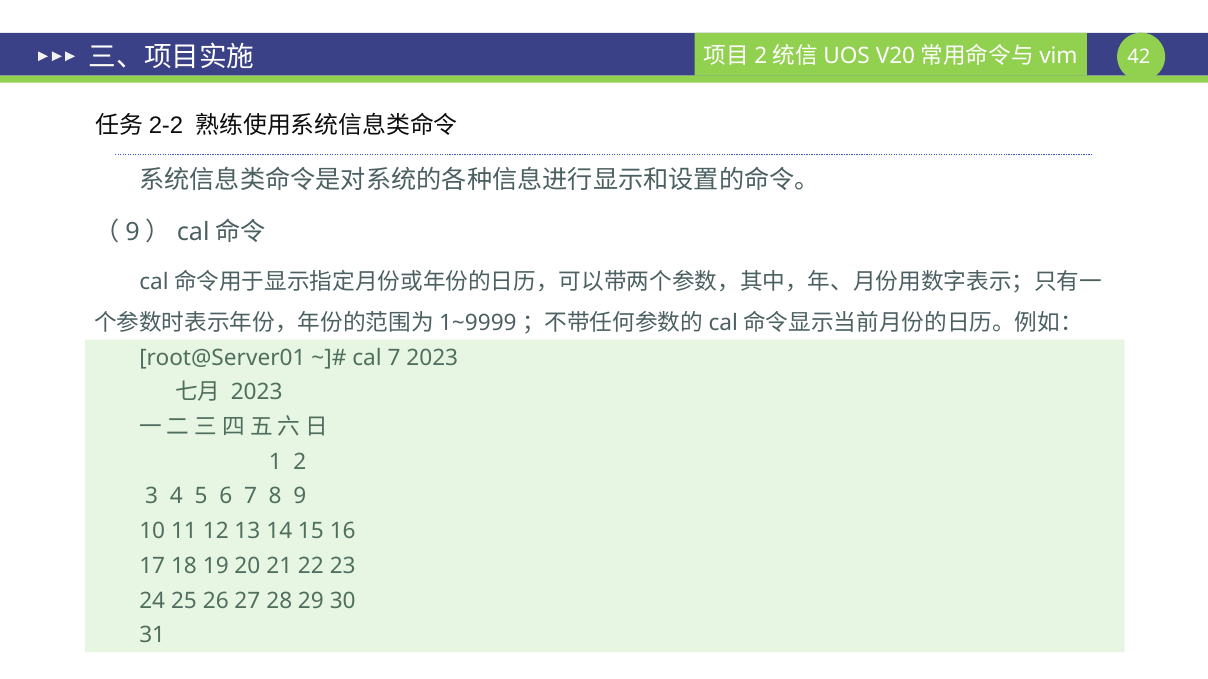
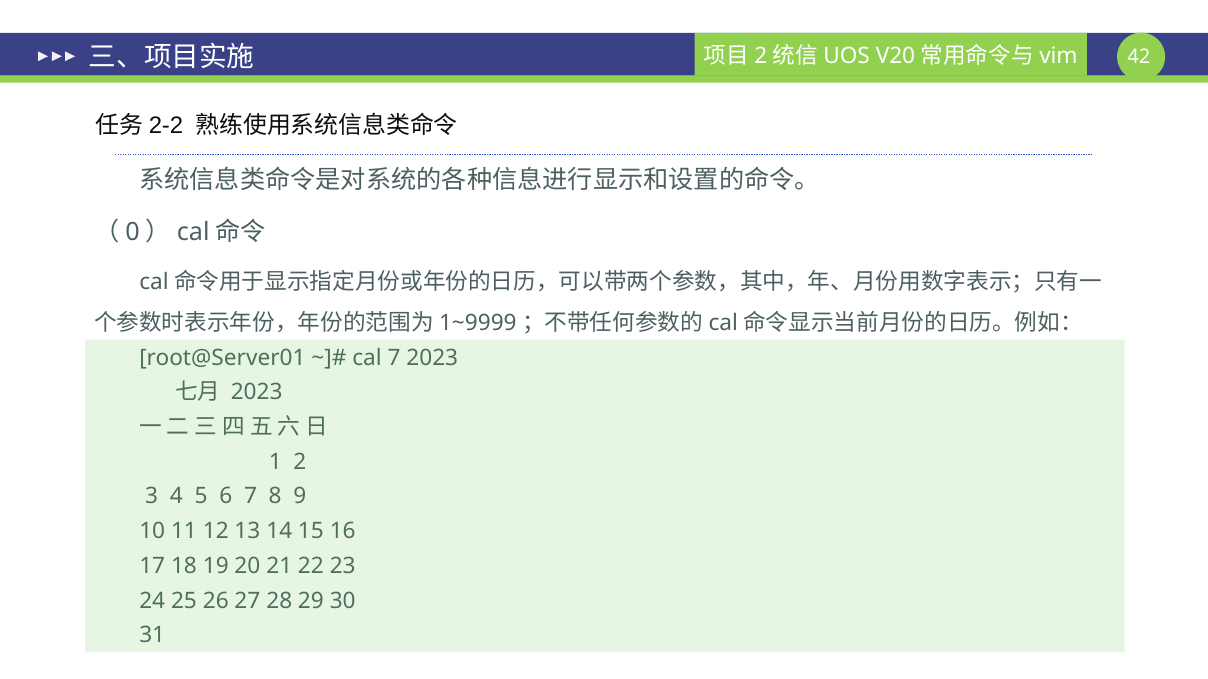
9 at (133, 233): 9 -> 0
